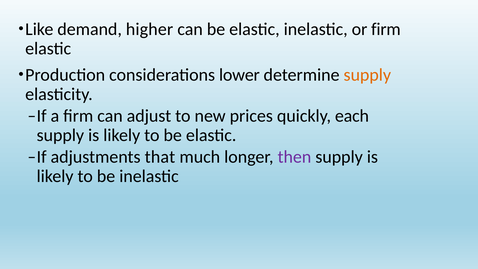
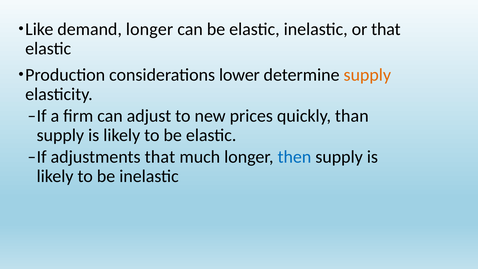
demand higher: higher -> longer
or firm: firm -> that
each: each -> than
then colour: purple -> blue
